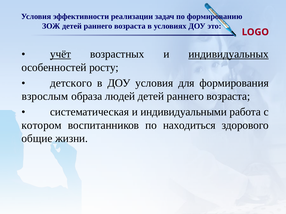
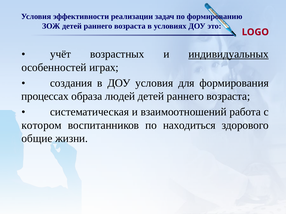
учёт underline: present -> none
росту: росту -> играх
детского: детского -> создания
взрослым: взрослым -> процессах
индивидуальными: индивидуальными -> взаимоотношений
